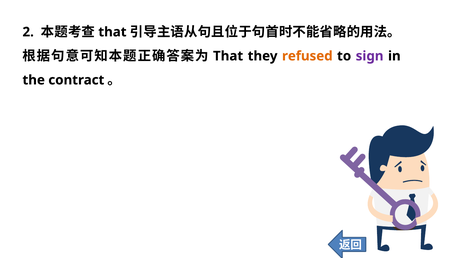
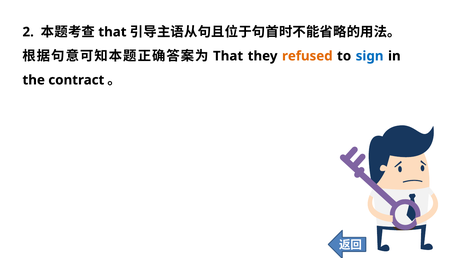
sign colour: purple -> blue
